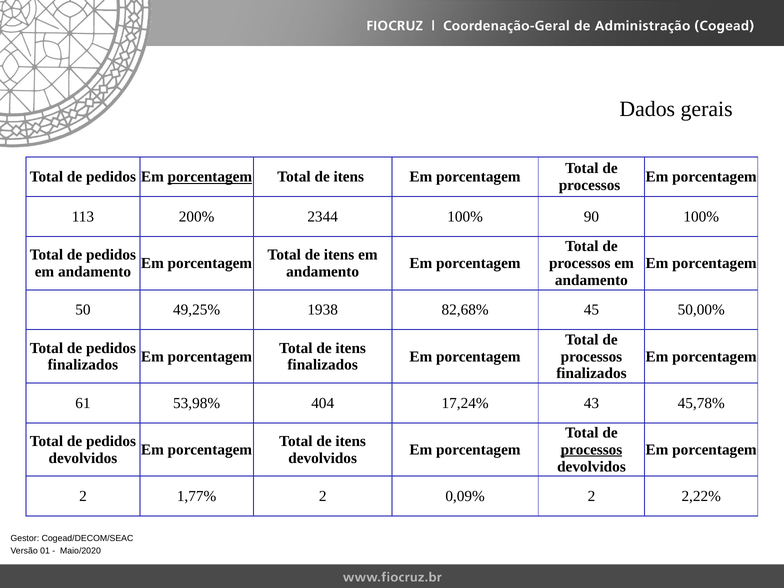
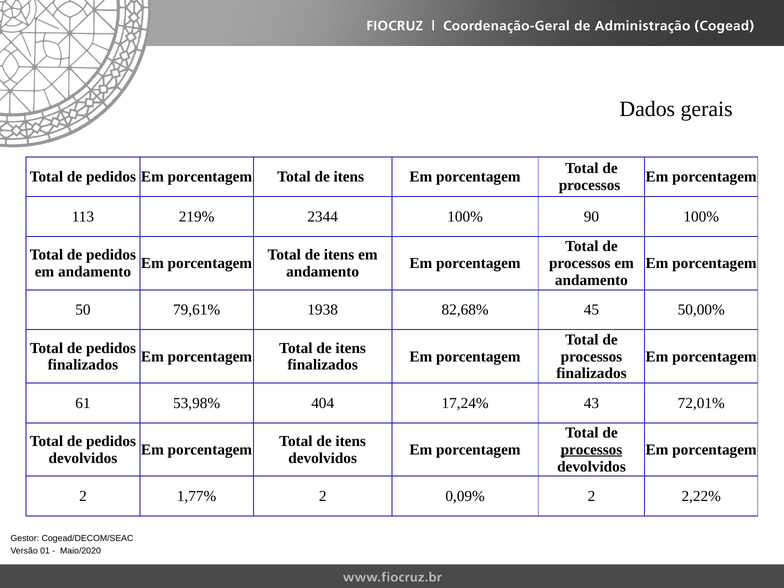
porcentagem at (210, 177) underline: present -> none
200%: 200% -> 219%
49,25%: 49,25% -> 79,61%
45,78%: 45,78% -> 72,01%
